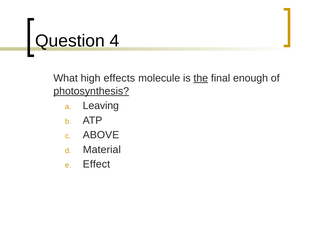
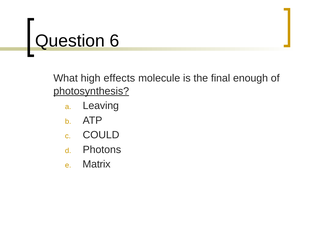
4: 4 -> 6
the underline: present -> none
ABOVE: ABOVE -> COULD
Material: Material -> Photons
Effect: Effect -> Matrix
